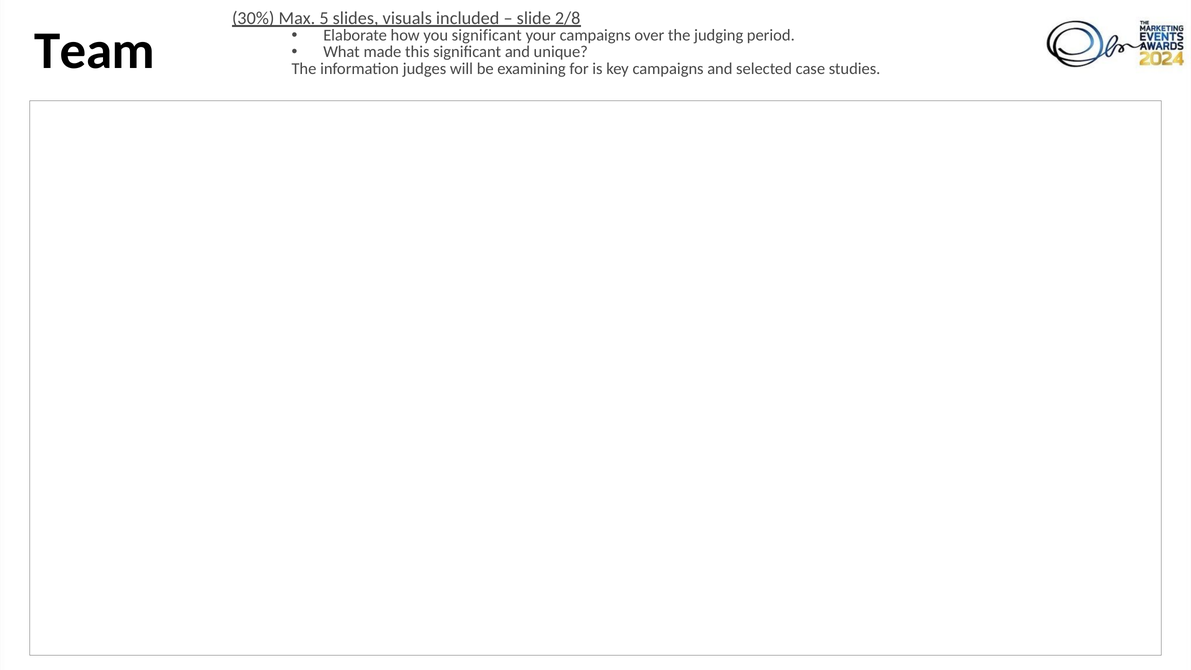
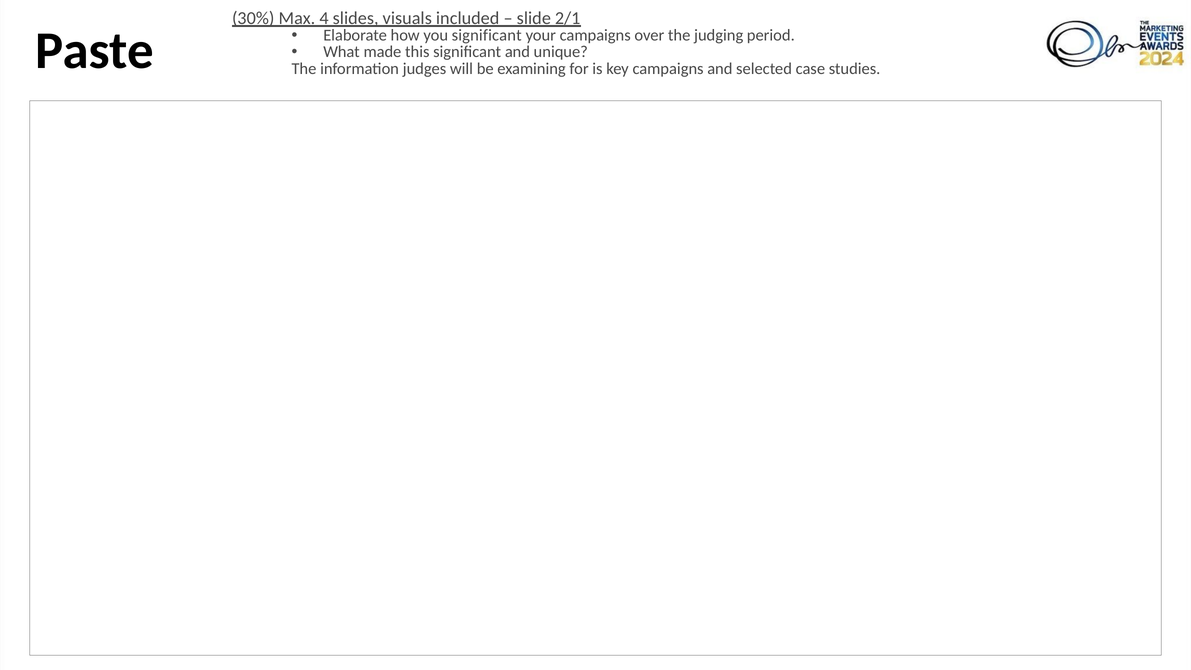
5: 5 -> 4
2/8: 2/8 -> 2/1
Team: Team -> Paste
